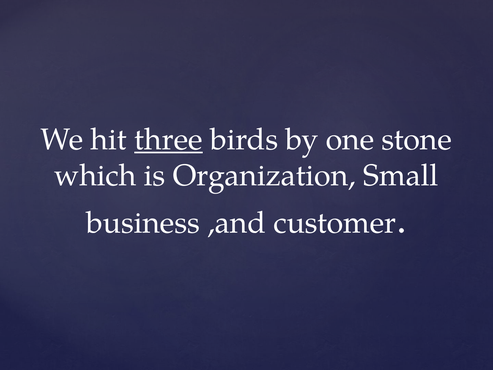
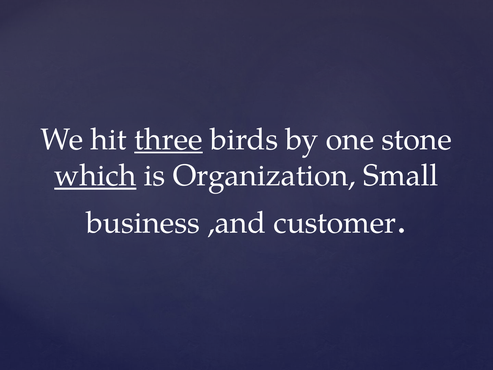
which underline: none -> present
